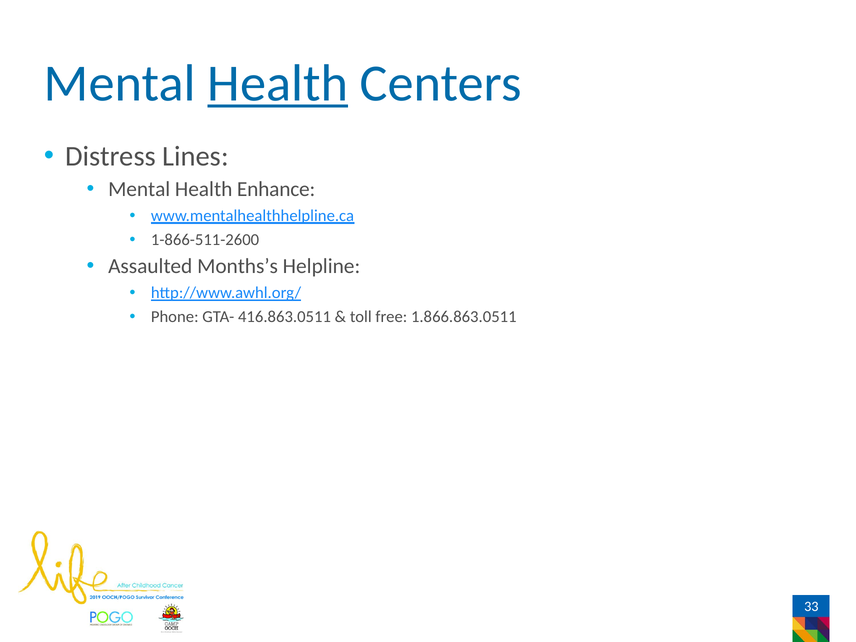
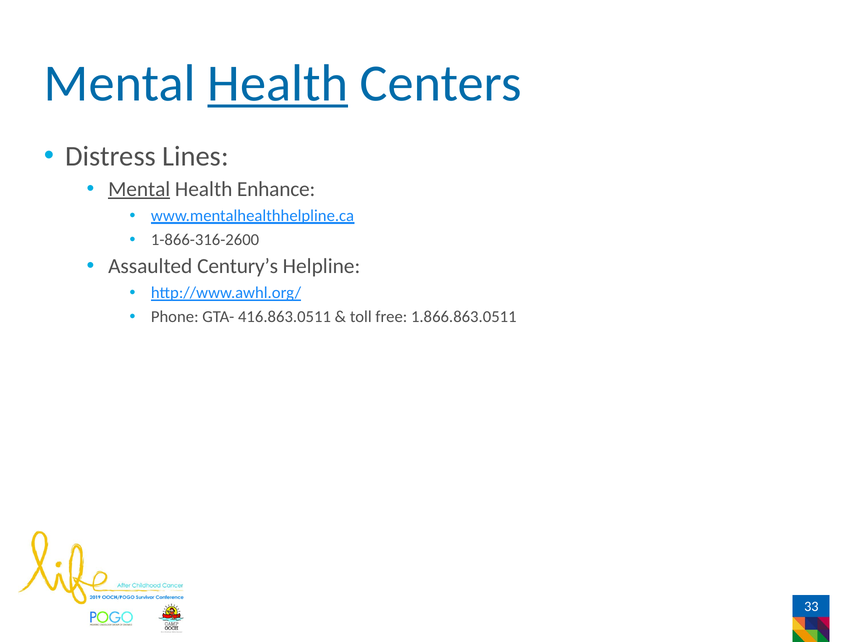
Mental at (139, 189) underline: none -> present
1-866-511-2600: 1-866-511-2600 -> 1-866-316-2600
Months’s: Months’s -> Century’s
